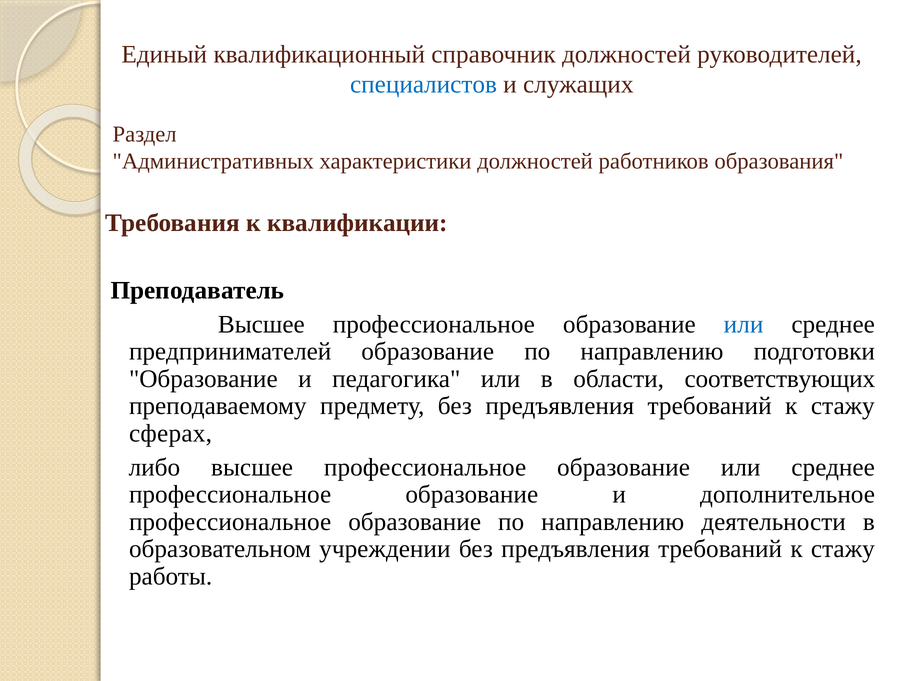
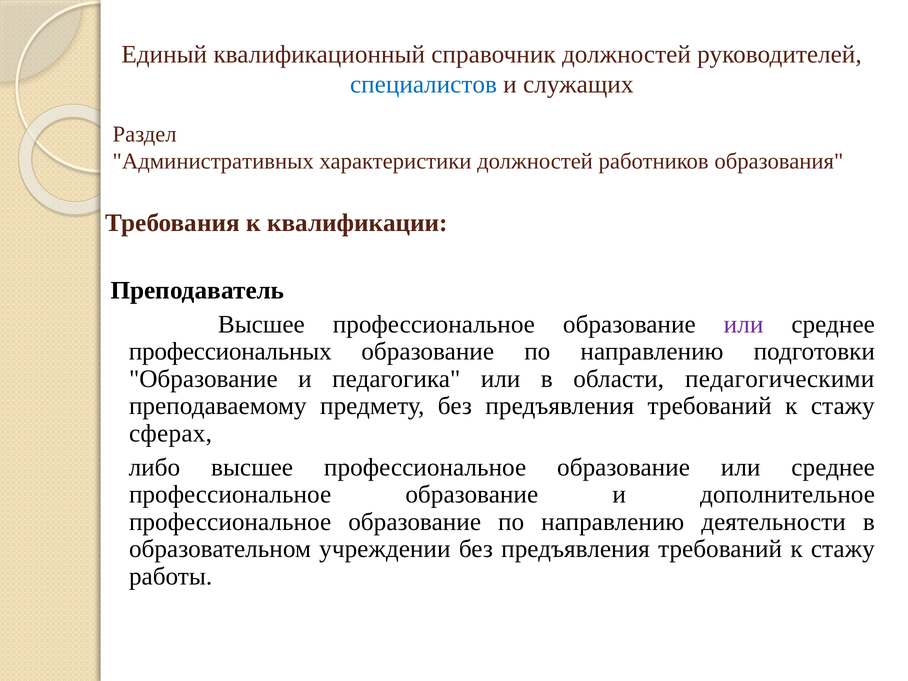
или at (744, 324) colour: blue -> purple
предпринимателей: предпринимателей -> профессиональных
соответствующих: соответствующих -> педагогическими
